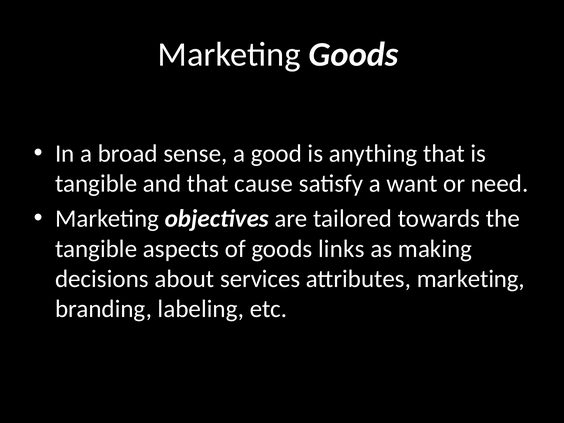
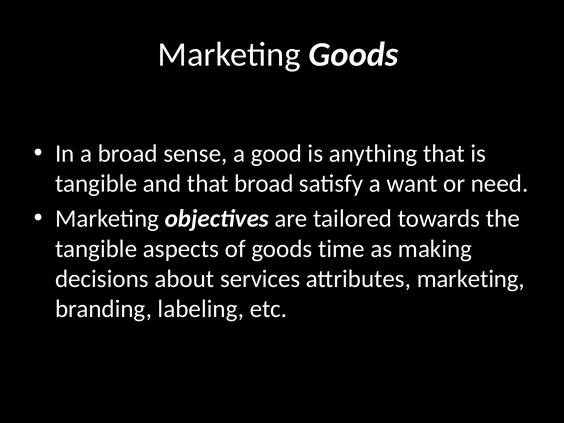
that cause: cause -> broad
links: links -> time
